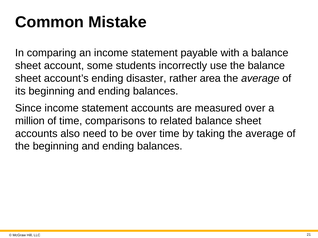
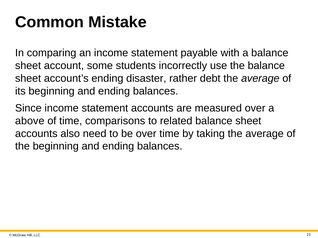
area: area -> debt
million: million -> above
